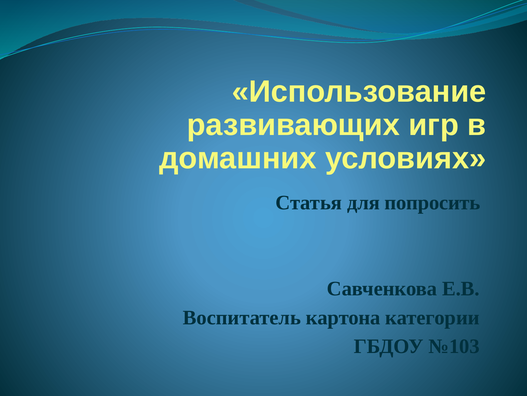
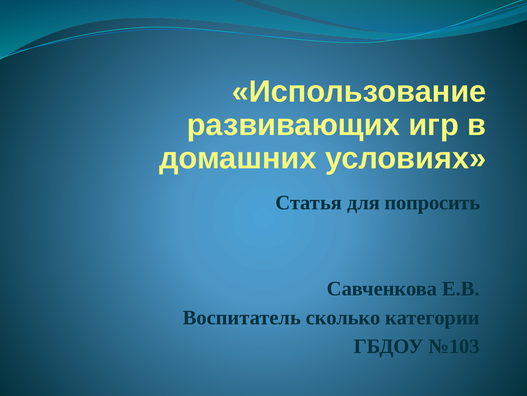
картона: картона -> сколько
